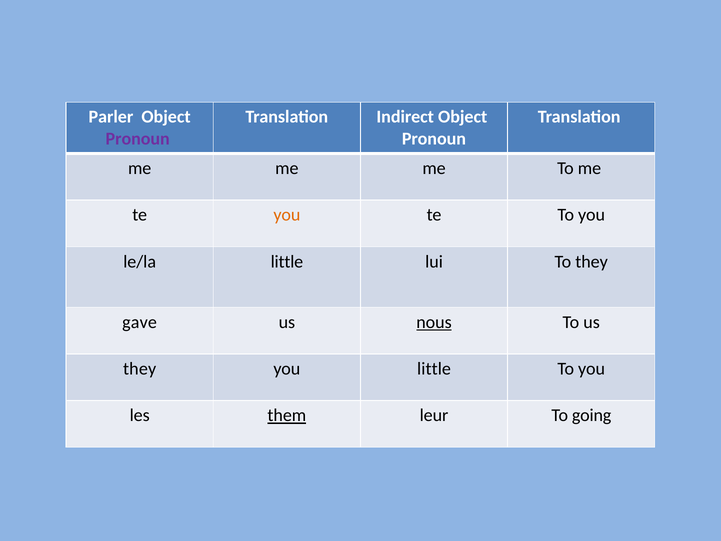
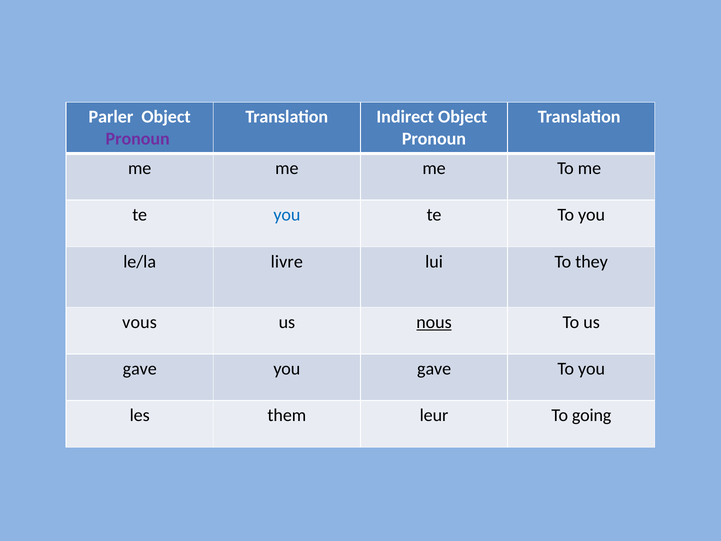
you at (287, 215) colour: orange -> blue
le/la little: little -> livre
gave: gave -> vous
they at (140, 369): they -> gave
you little: little -> gave
them underline: present -> none
